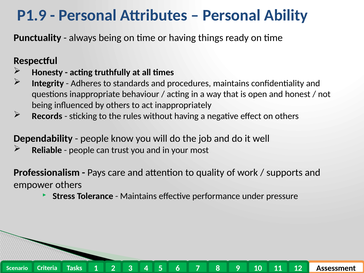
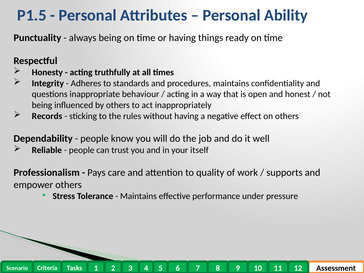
P1.9: P1.9 -> P1.5
most: most -> itself
